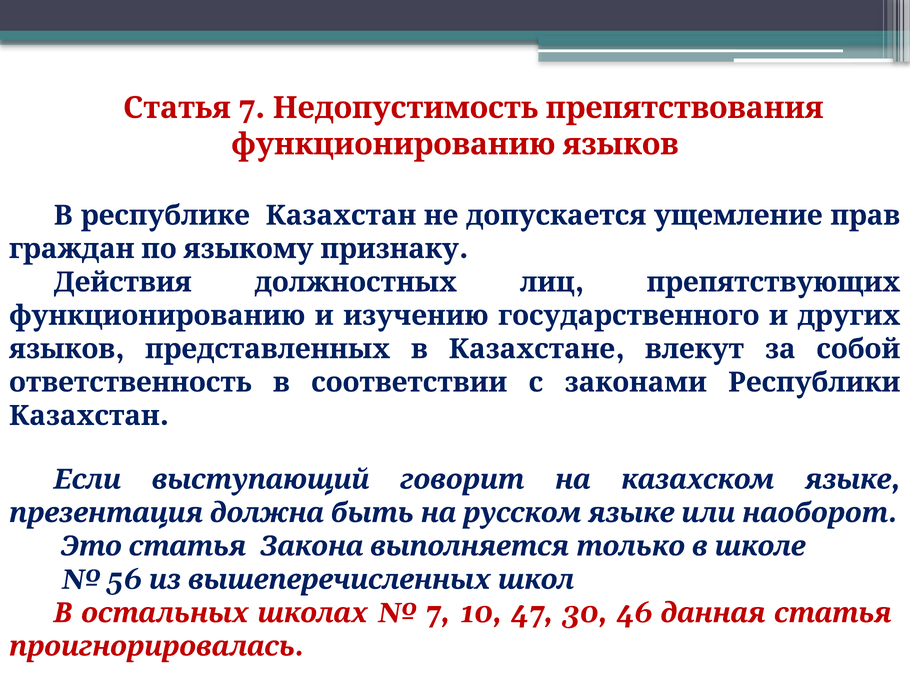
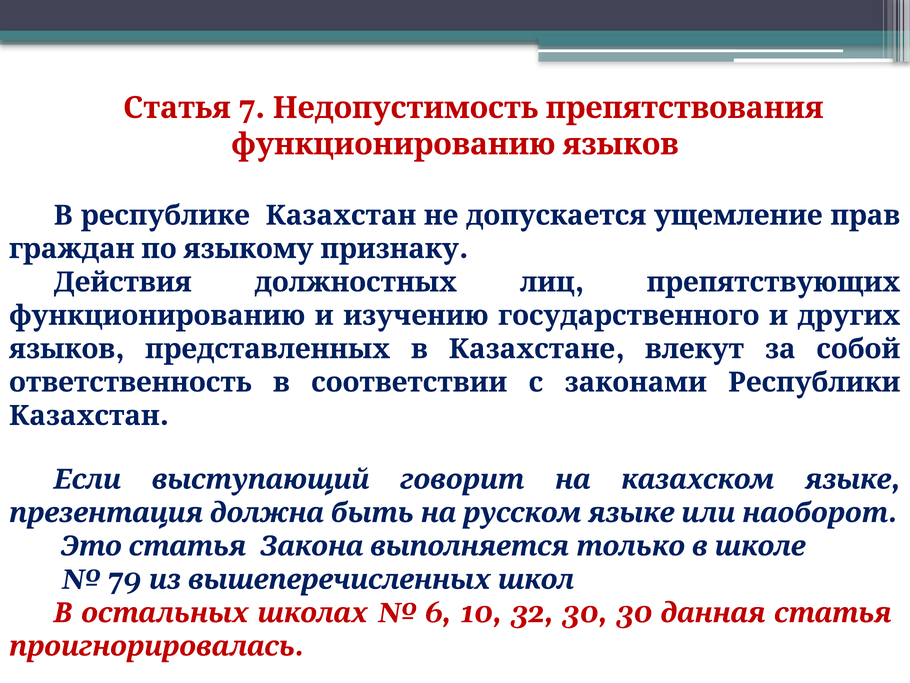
56: 56 -> 79
7 at (438, 613): 7 -> 6
47: 47 -> 32
30 46: 46 -> 30
